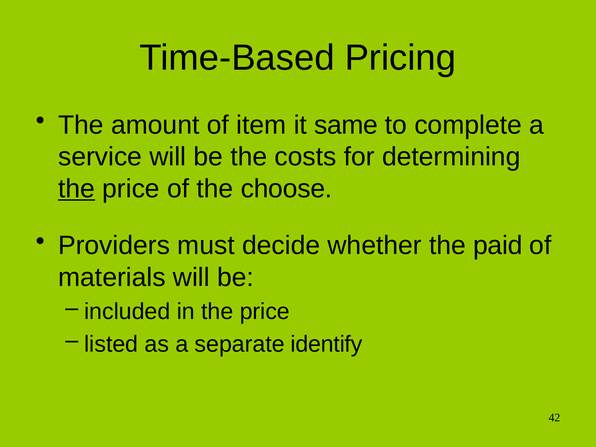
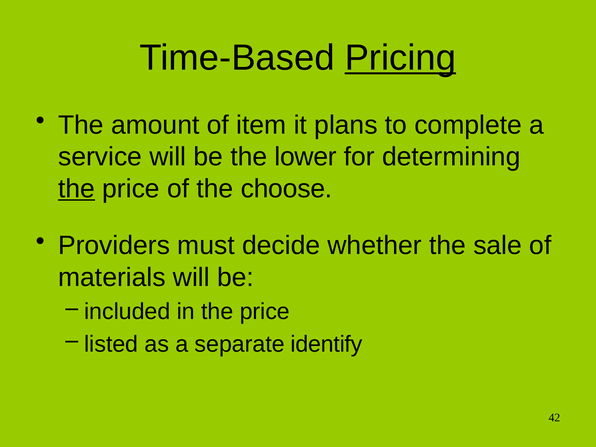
Pricing underline: none -> present
same: same -> plans
costs: costs -> lower
paid: paid -> sale
